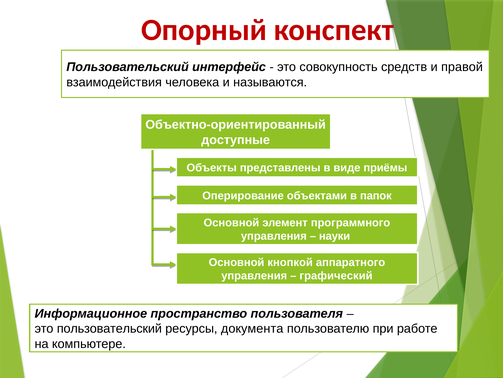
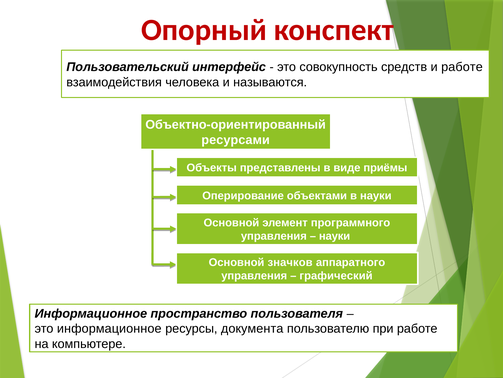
и правой: правой -> работе
доступные: доступные -> ресурсами
в папок: папок -> науки
кнопкой: кнопкой -> значков
это пользовательский: пользовательский -> информационное
